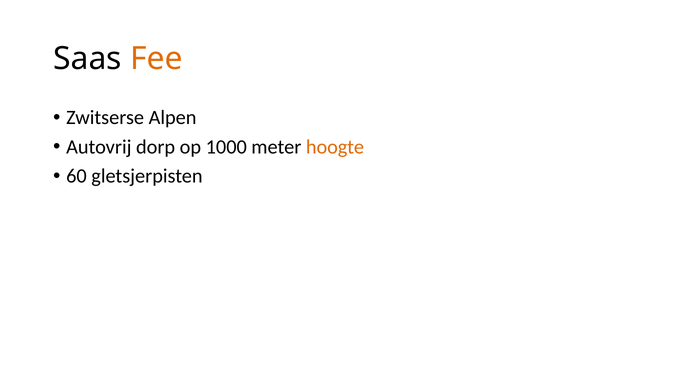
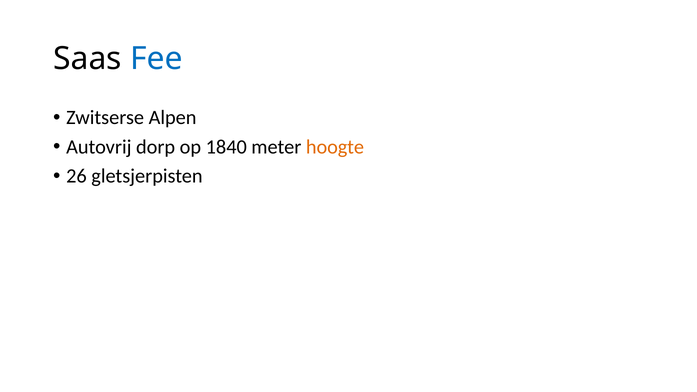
Fee colour: orange -> blue
1000: 1000 -> 1840
60: 60 -> 26
